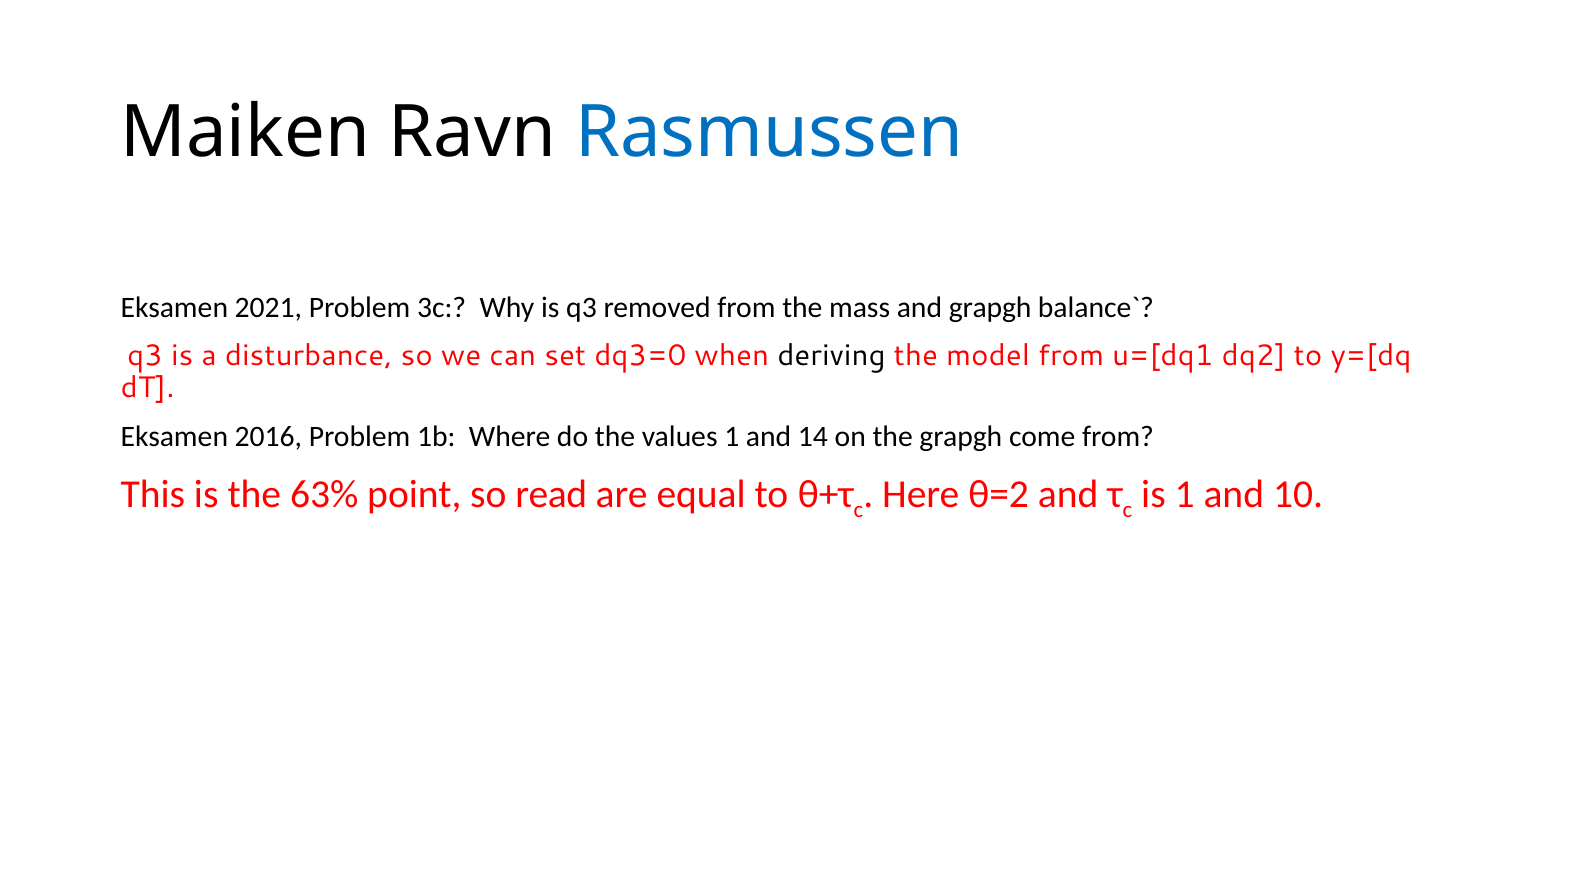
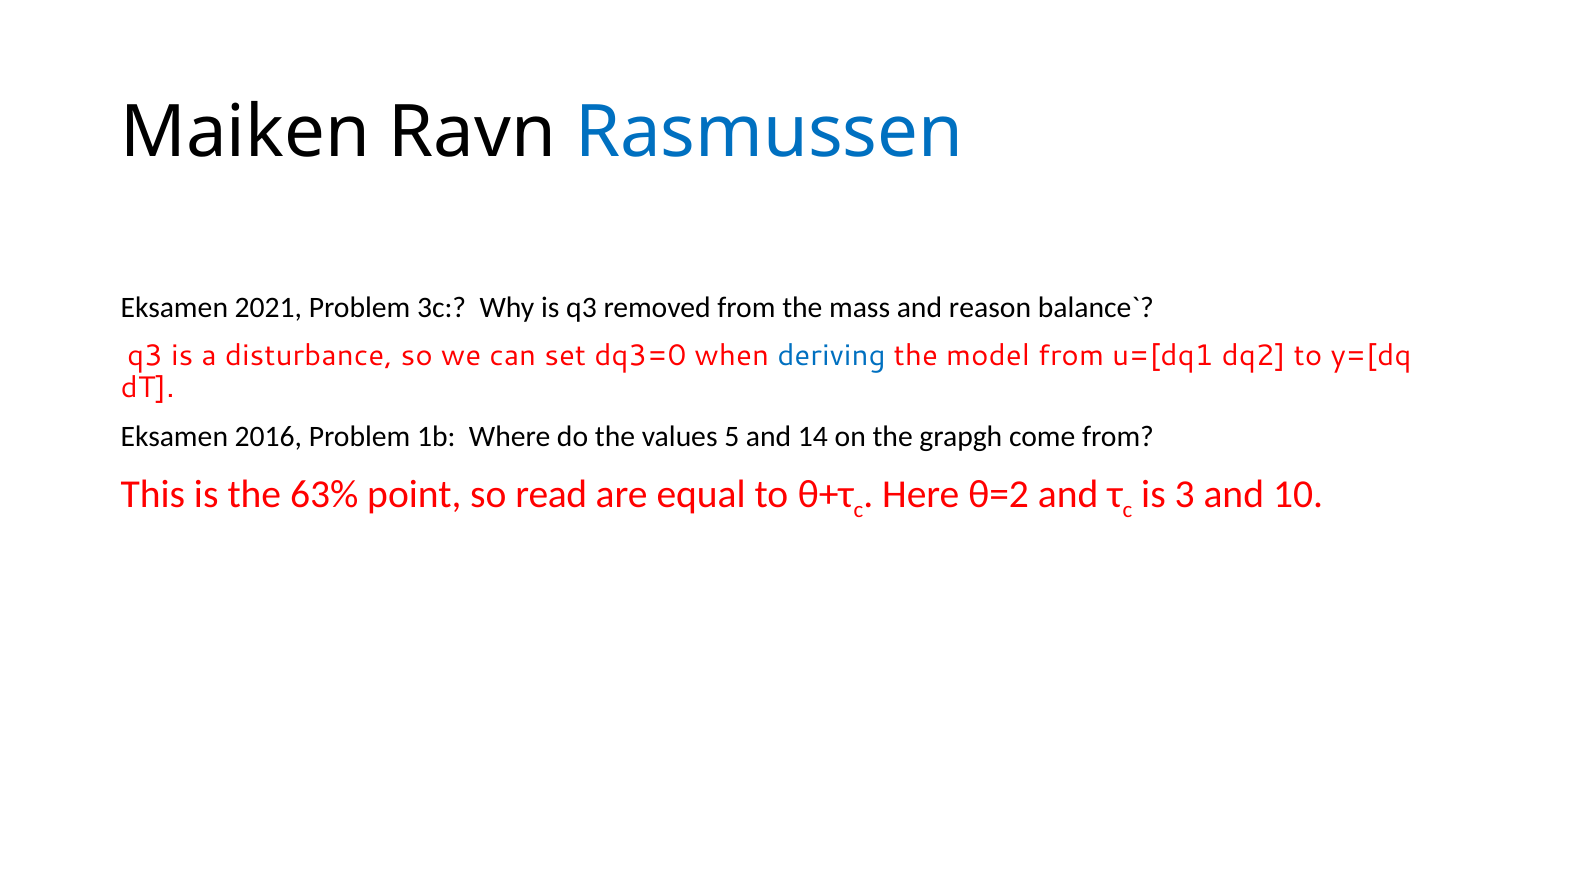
and grapgh: grapgh -> reason
deriving colour: black -> blue
values 1: 1 -> 5
is 1: 1 -> 3
